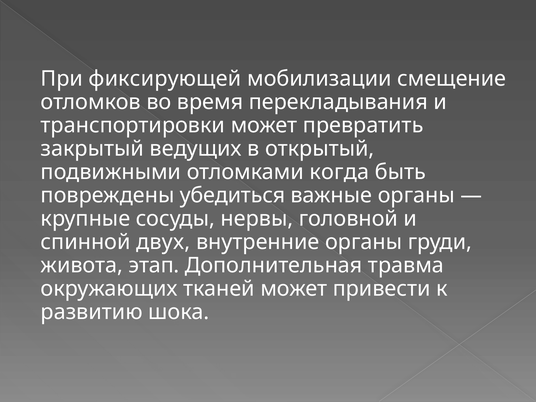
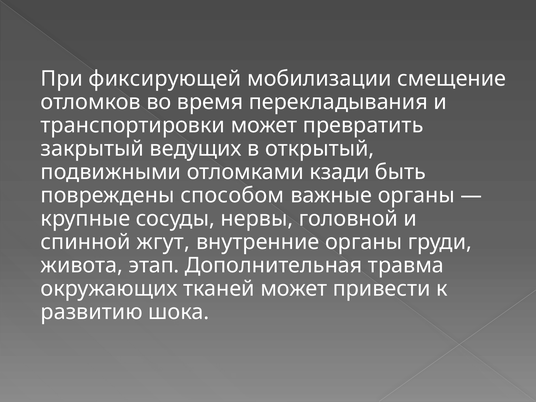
когда: когда -> кзади
убедиться: убедиться -> способом
двух: двух -> жгут
